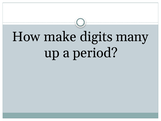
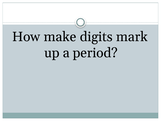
many: many -> mark
